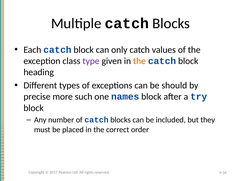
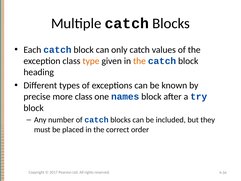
type colour: purple -> orange
should: should -> known
more such: such -> class
